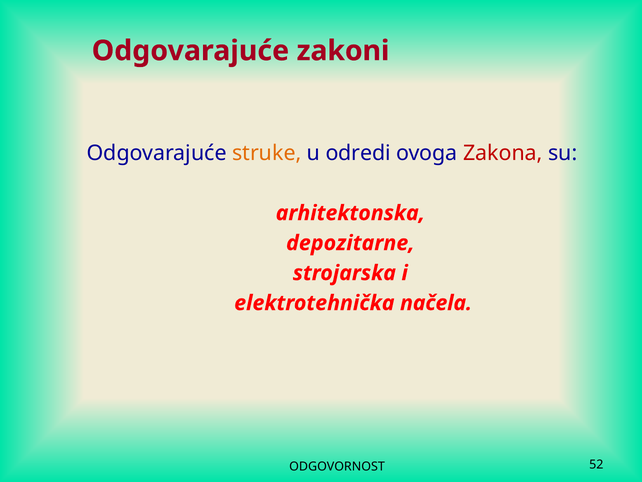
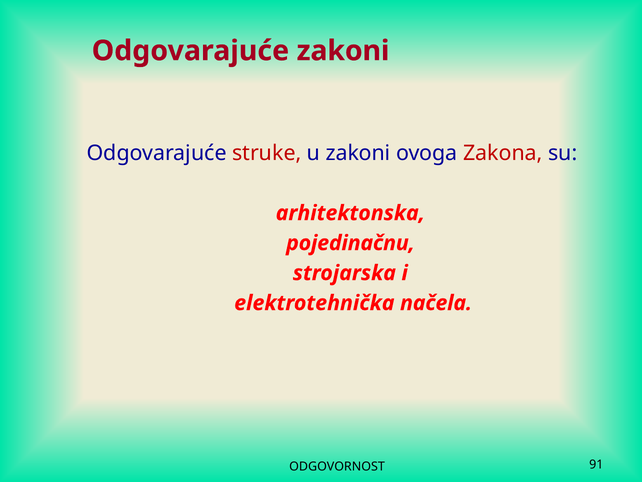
struke colour: orange -> red
u odredi: odredi -> zakoni
depozitarne: depozitarne -> pojedinačnu
52: 52 -> 91
